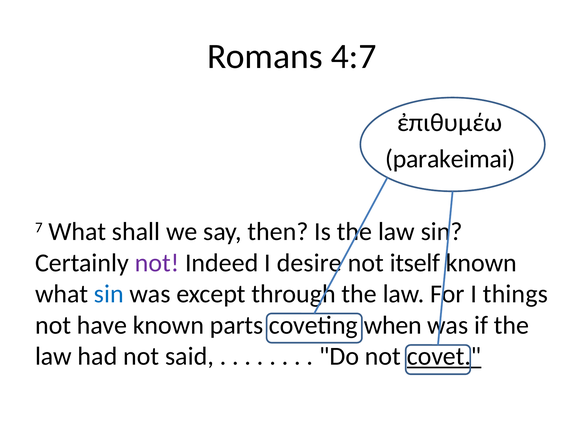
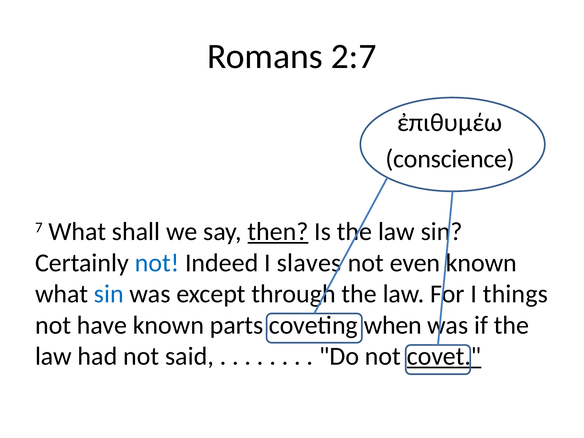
4:7: 4:7 -> 2:7
parakeimai: parakeimai -> conscience
then underline: none -> present
not at (157, 263) colour: purple -> blue
desire: desire -> slaves
itself: itself -> even
